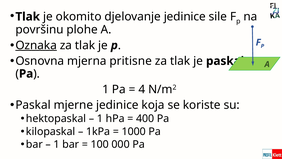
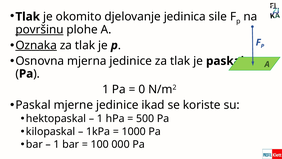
djelovanje jedinice: jedinice -> jedinica
površinu underline: none -> present
mjerna pritisne: pritisne -> jedinice
4: 4 -> 0
koja: koja -> ikad
400: 400 -> 500
